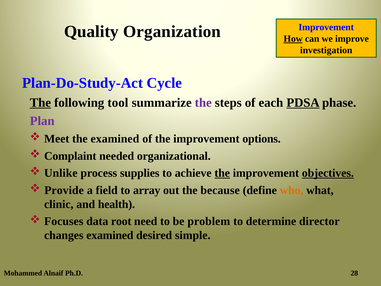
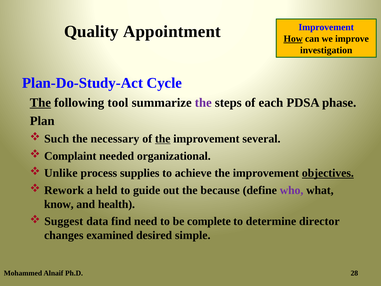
Organization: Organization -> Appointment
PDSA underline: present -> none
Plan colour: purple -> black
Meet: Meet -> Such
the examined: examined -> necessary
the at (163, 139) underline: none -> present
options: options -> several
the at (222, 173) underline: present -> none
Provide: Provide -> Rework
field: field -> held
array: array -> guide
who colour: orange -> purple
clinic: clinic -> know
Focuses: Focuses -> Suggest
root: root -> find
problem: problem -> complete
